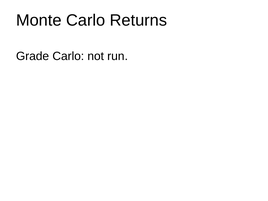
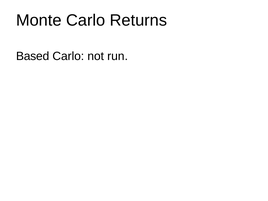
Grade: Grade -> Based
